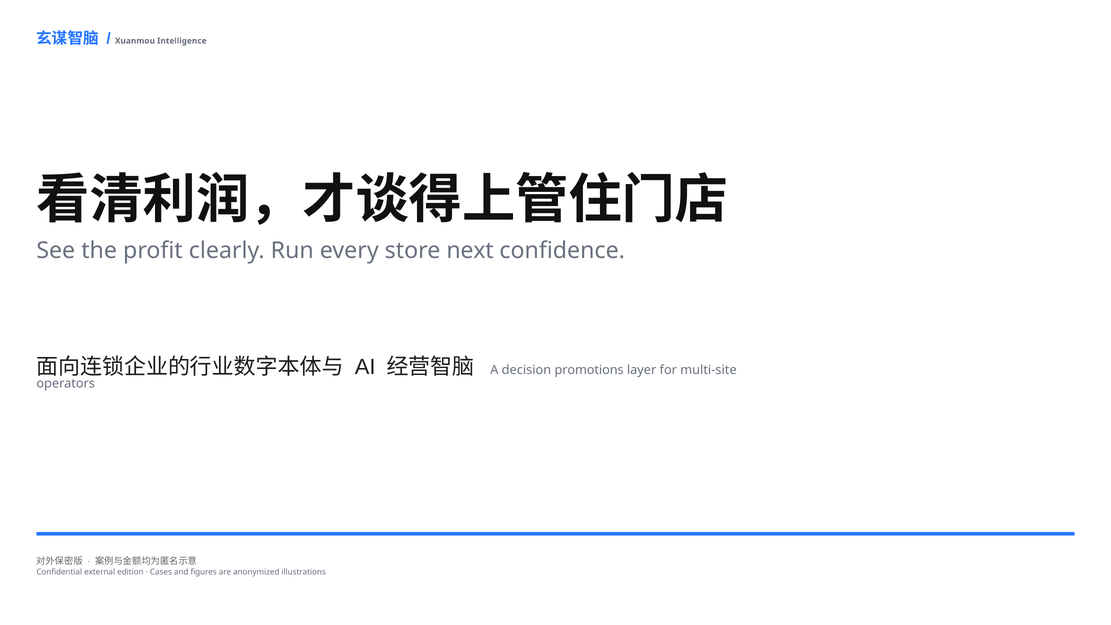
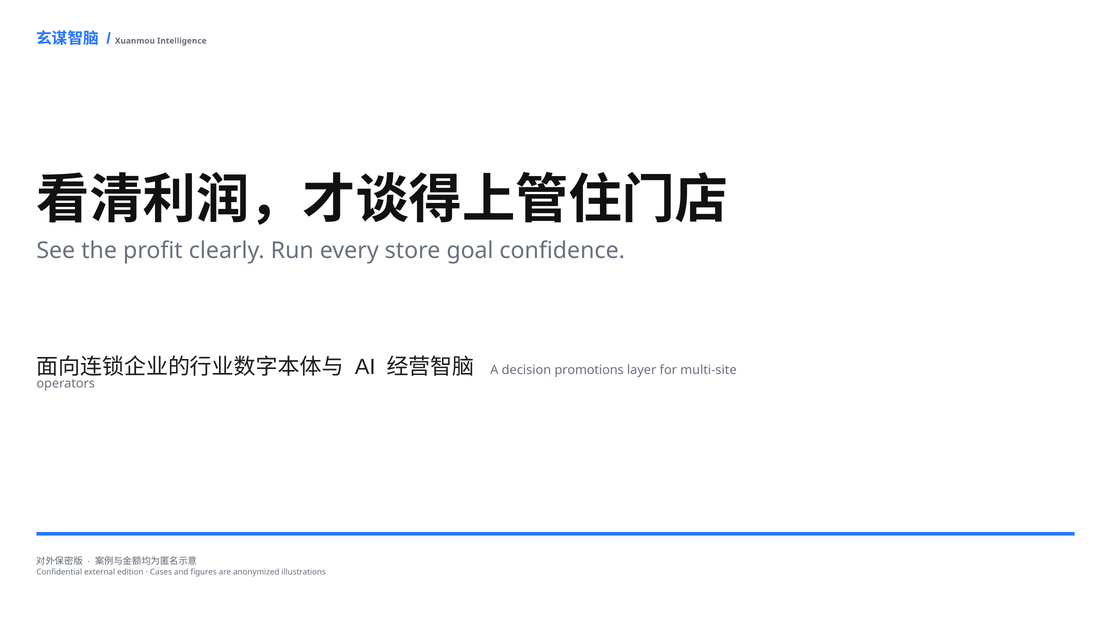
next: next -> goal
